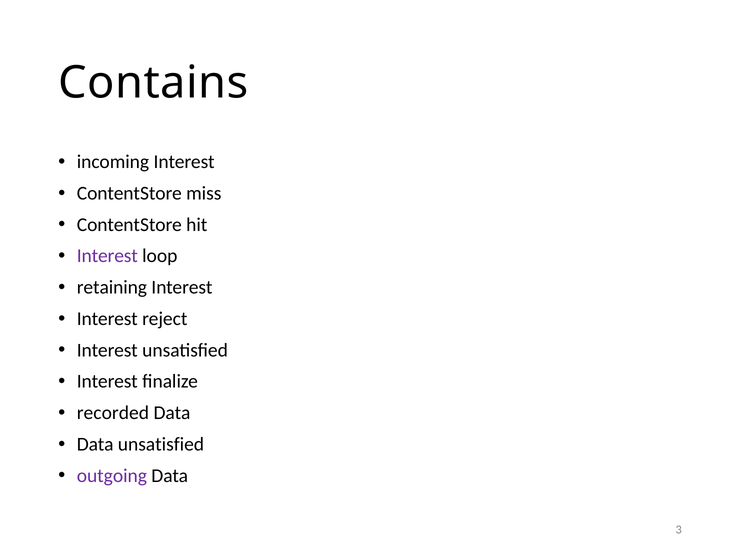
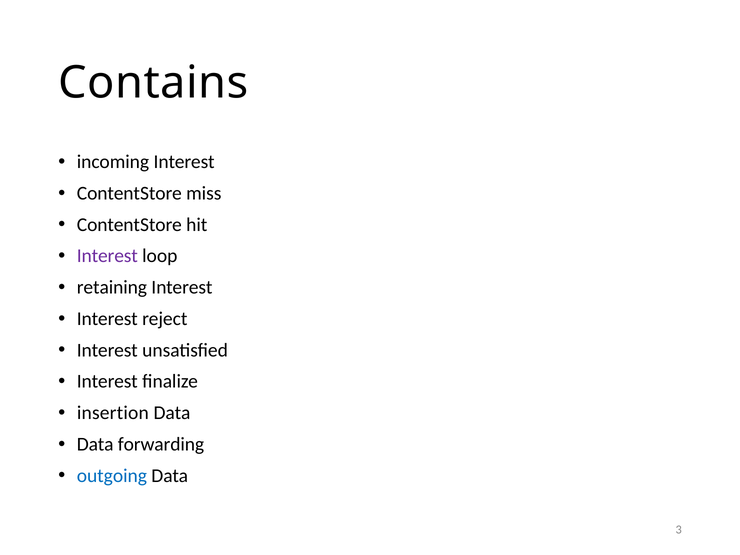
recorded: recorded -> insertion
Data unsatisfied: unsatisfied -> forwarding
outgoing colour: purple -> blue
